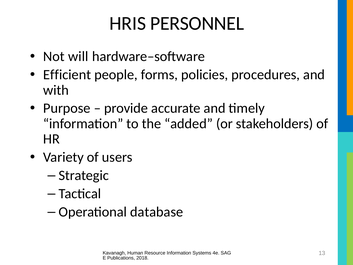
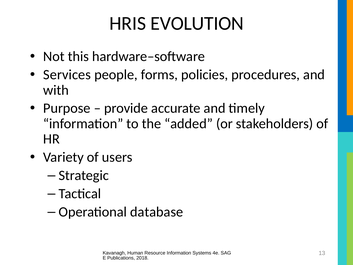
PERSONNEL: PERSONNEL -> EVOLUTION
will: will -> this
Efficient: Efficient -> Services
